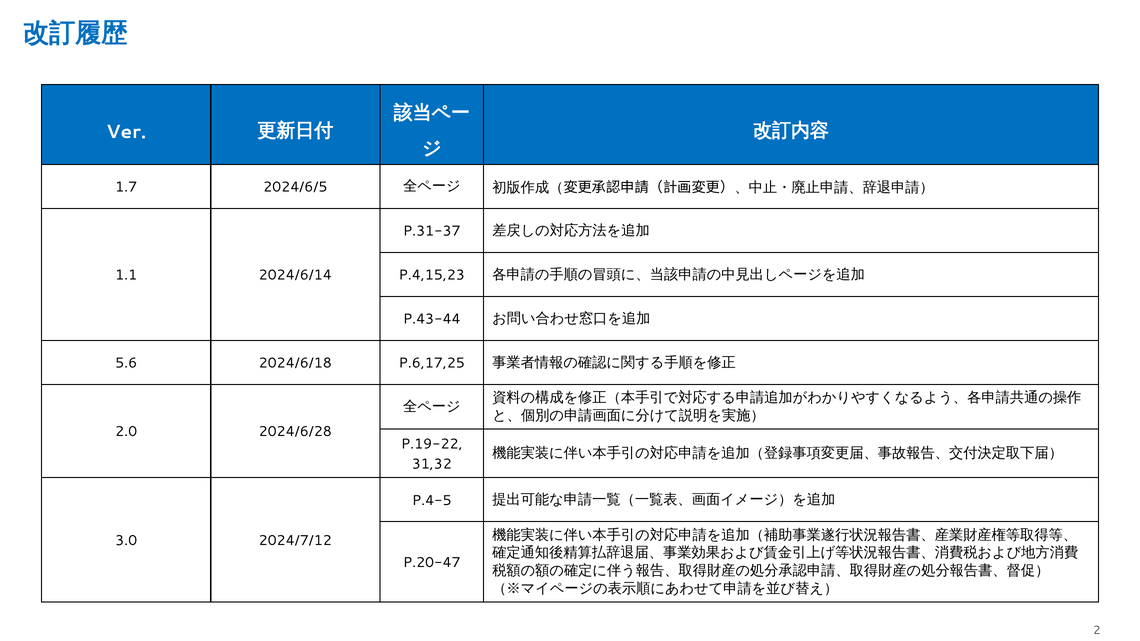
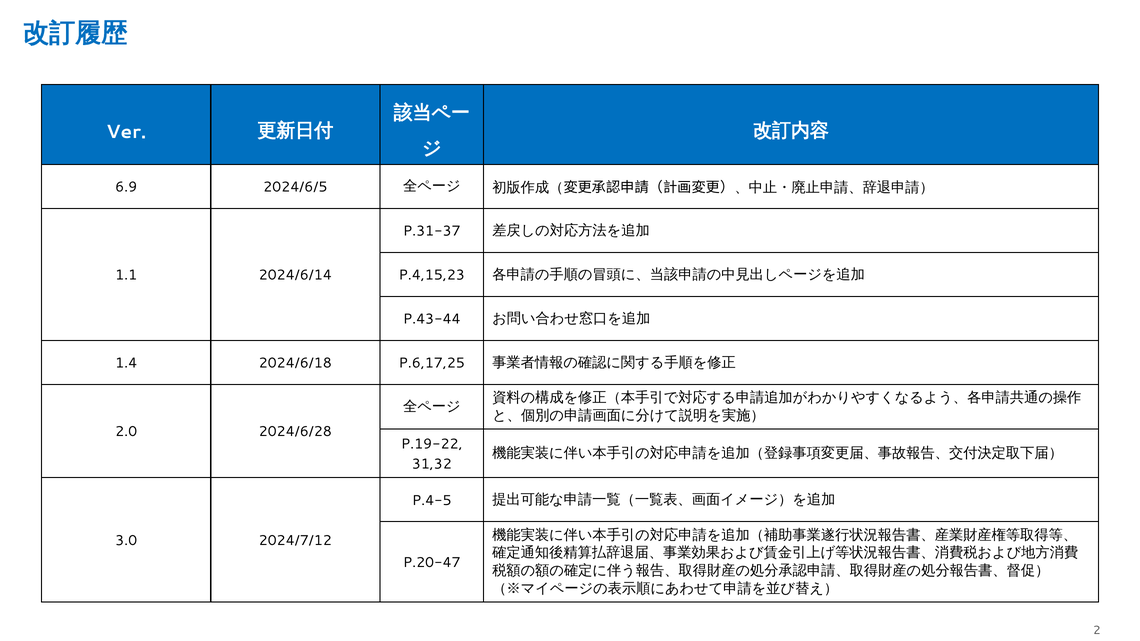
1.7: 1.7 -> 6.9
5.6: 5.6 -> 1.4
